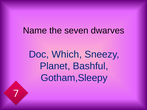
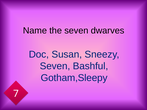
Which: Which -> Susan
Planet at (55, 66): Planet -> Seven
